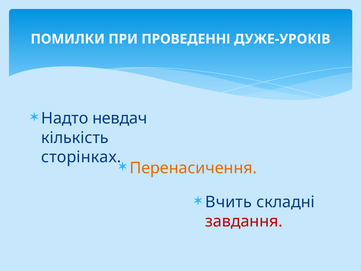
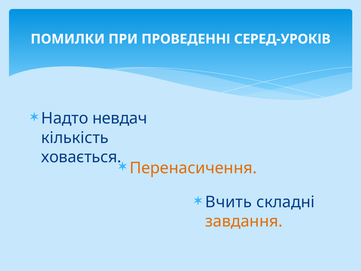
ДУЖЕ-УРОКІВ: ДУЖЕ-УРОКІВ -> СЕРЕД-УРОКІВ
сторінках: сторінках -> ховається
завдання colour: red -> orange
